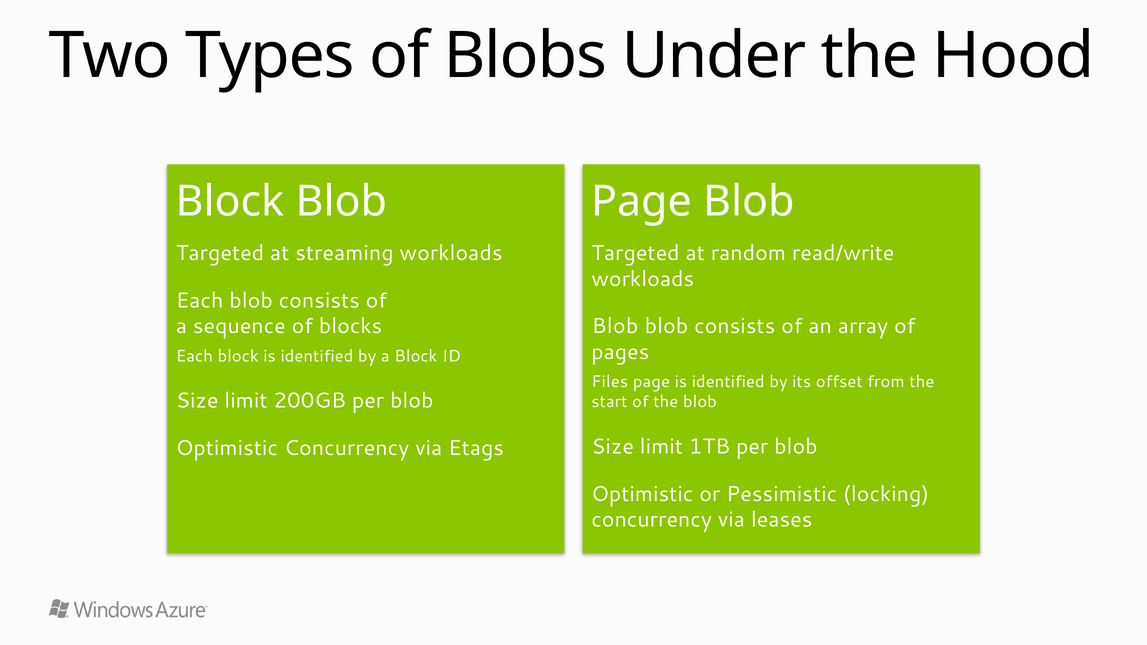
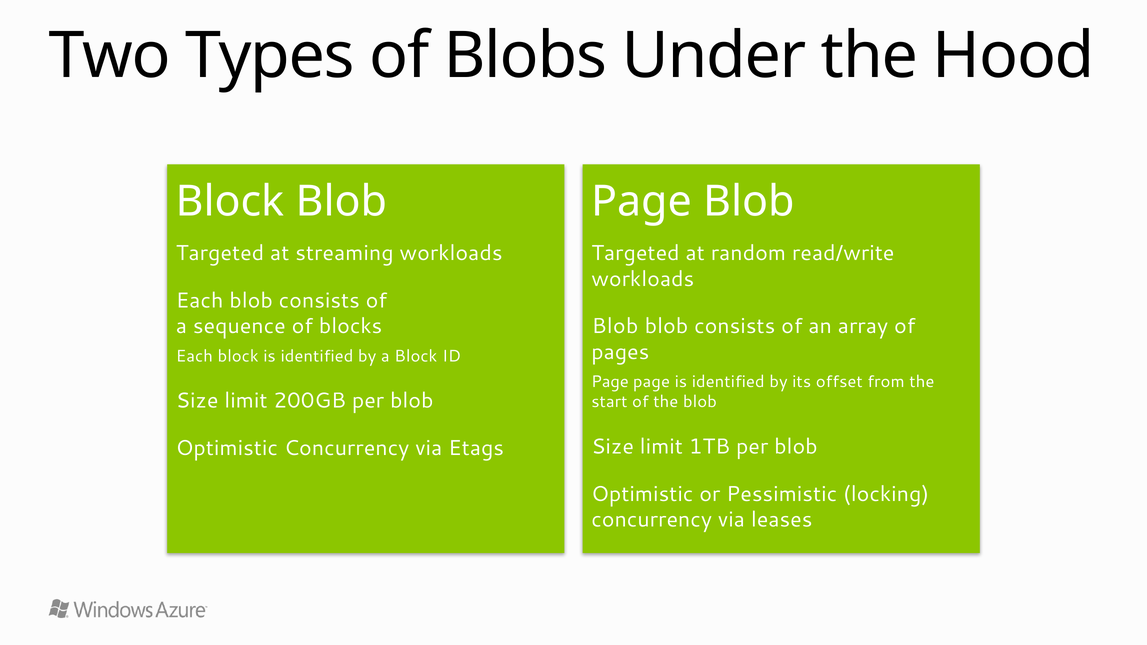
Files at (610, 382): Files -> Page
